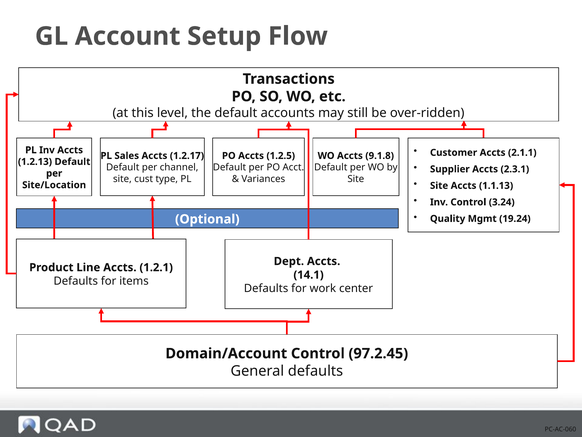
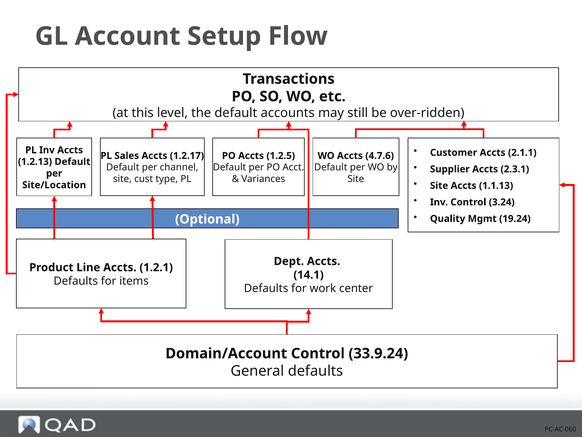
9.1.8: 9.1.8 -> 4.7.6
97.2.45: 97.2.45 -> 33.9.24
